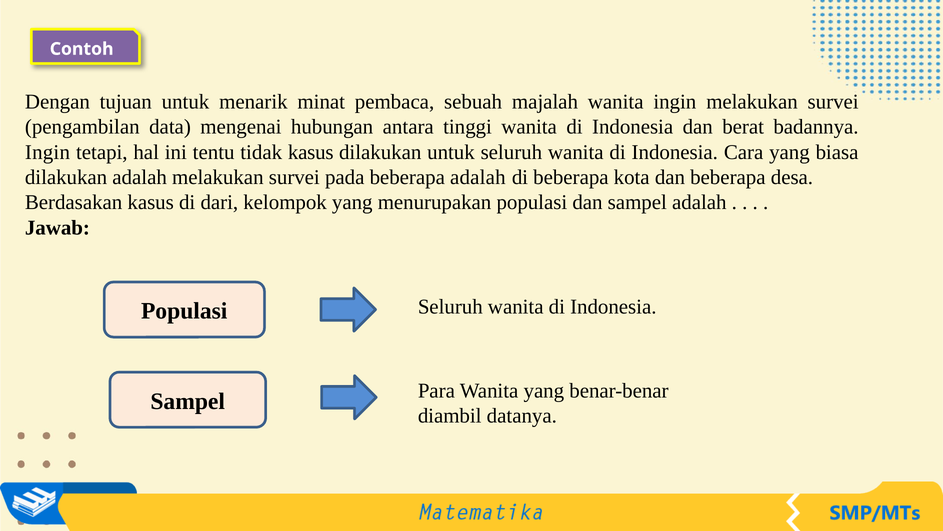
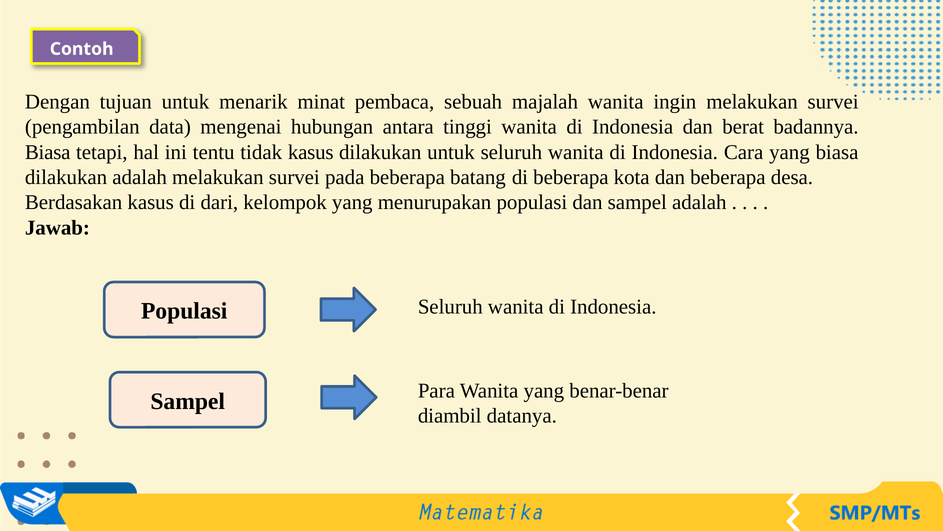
Ingin at (47, 152): Ingin -> Biasa
beberapa adalah: adalah -> batang
